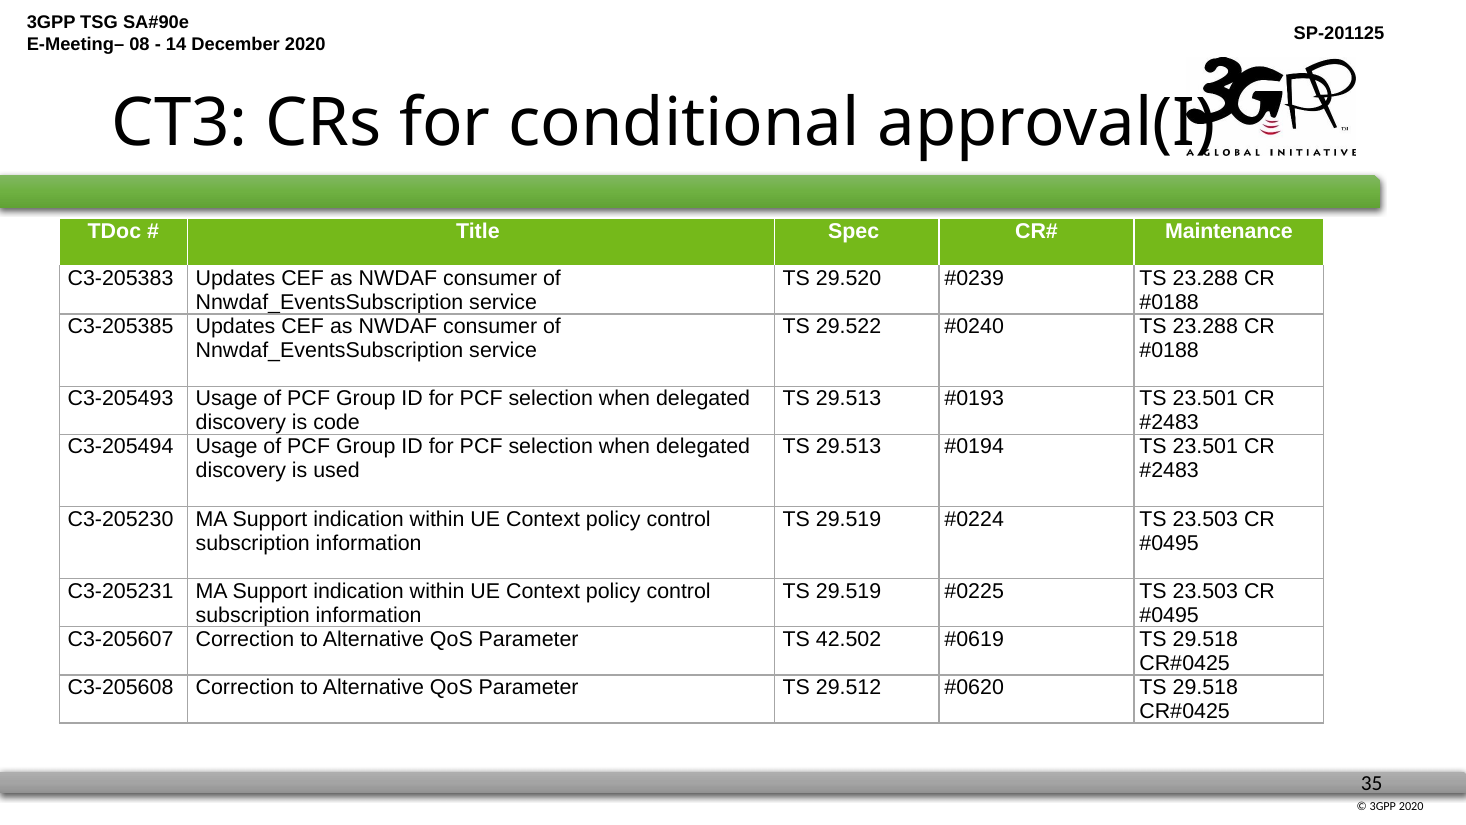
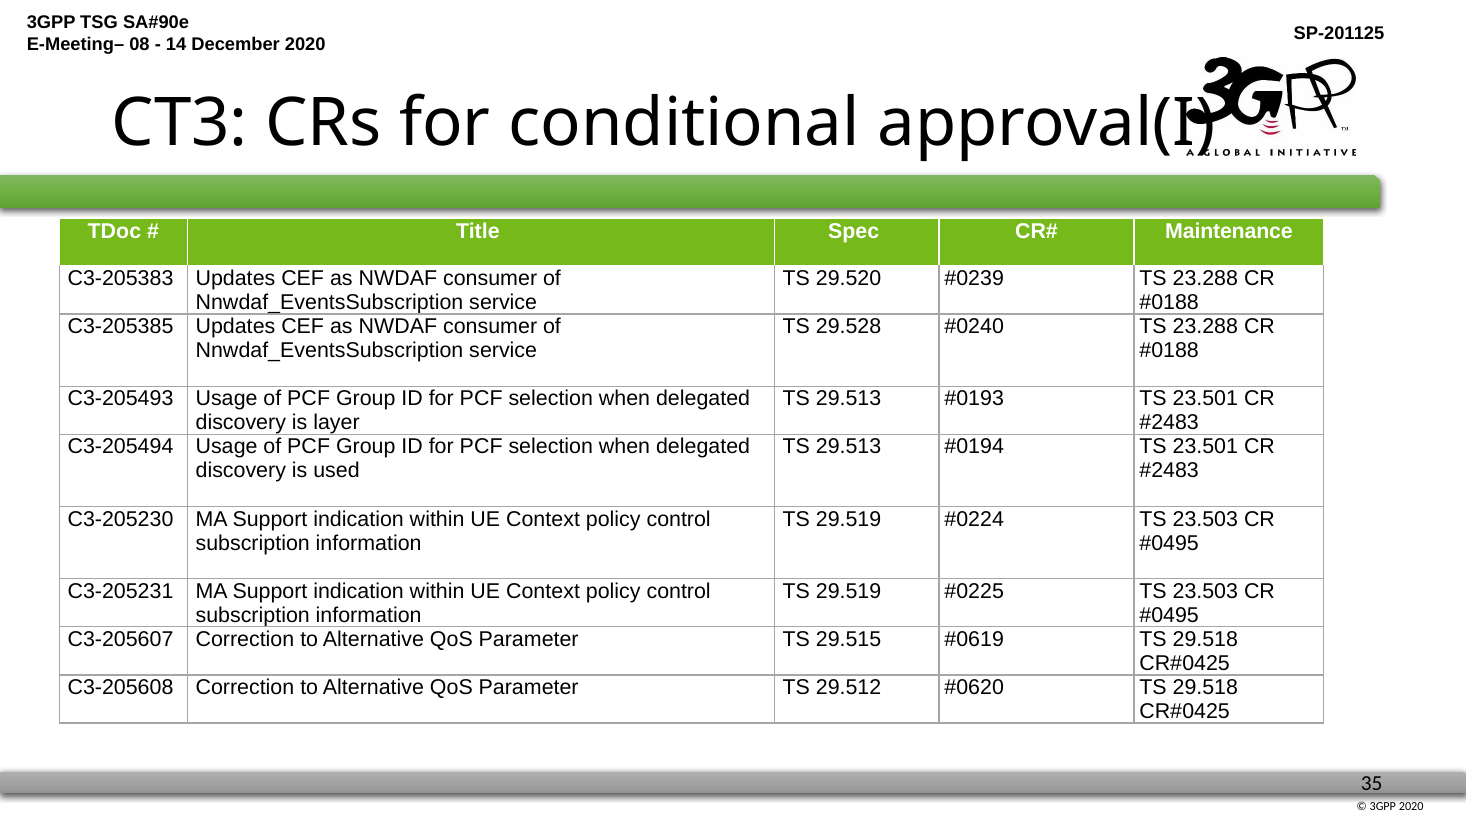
29.522: 29.522 -> 29.528
code: code -> layer
42.502: 42.502 -> 29.515
